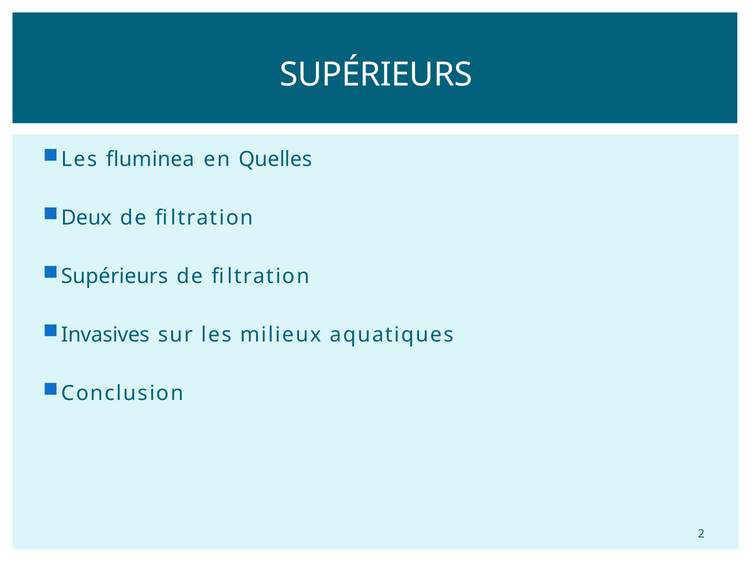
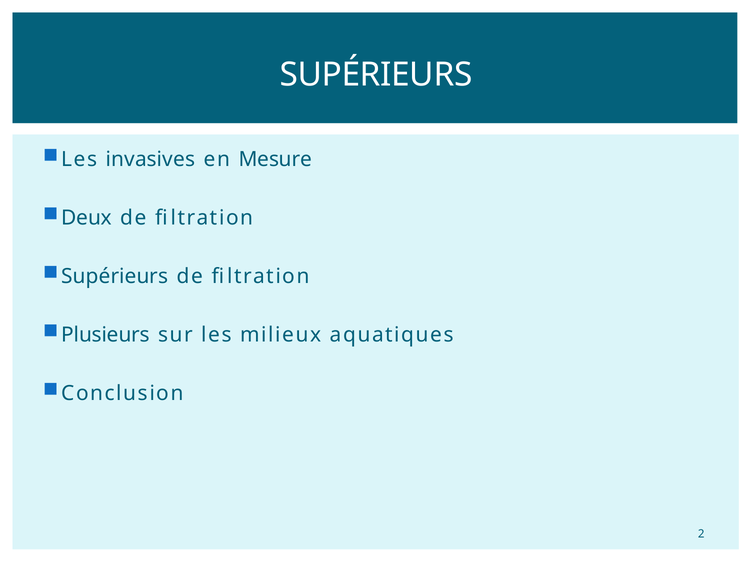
fluminea: fluminea -> invasives
Quelles: Quelles -> Mesure
Invasives: Invasives -> Plusieurs
